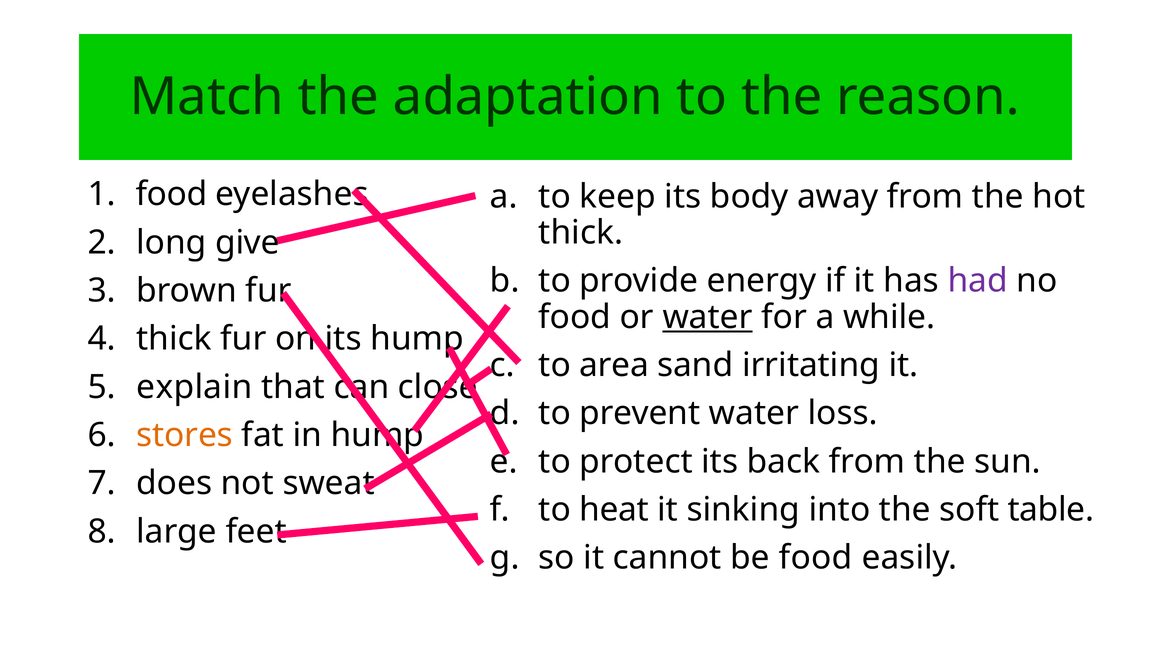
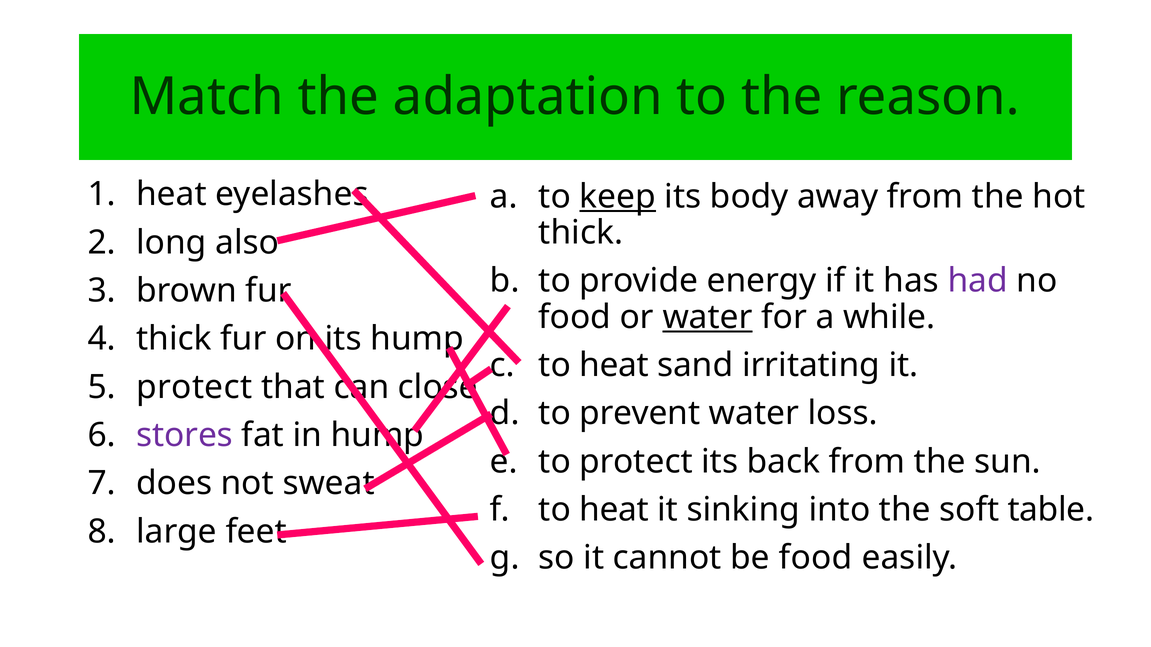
food at (172, 195): food -> heat
keep underline: none -> present
give: give -> also
area at (614, 365): area -> heat
explain at (194, 387): explain -> protect
stores colour: orange -> purple
